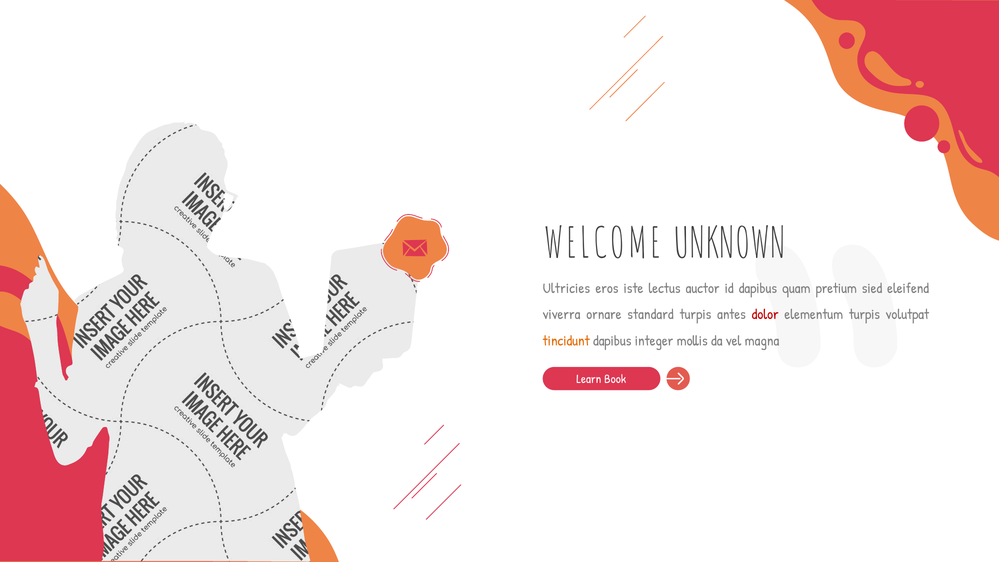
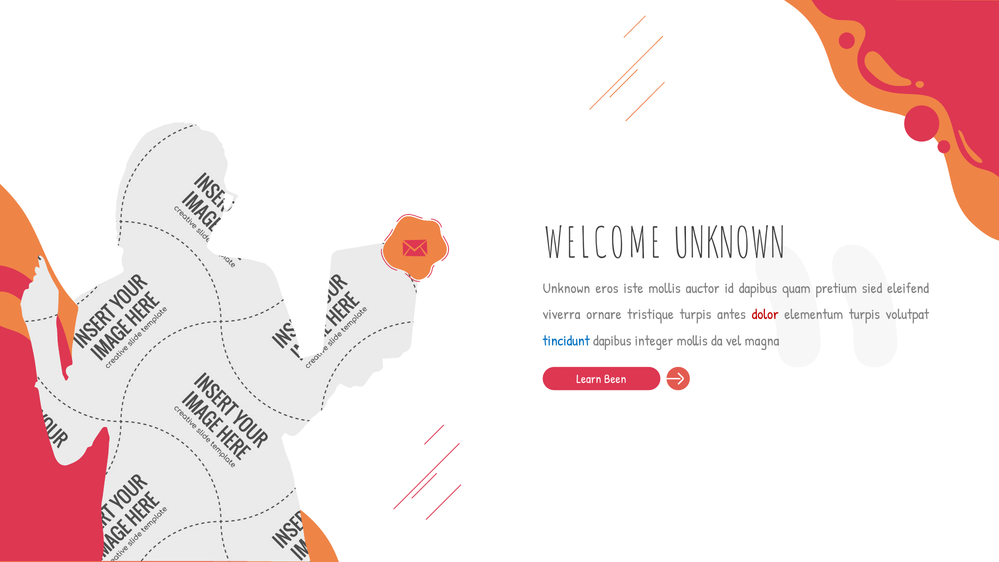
Ultricies at (566, 288): Ultricies -> Unknown
iste lectus: lectus -> mollis
standard: standard -> tristique
tincidunt colour: orange -> blue
Book: Book -> Been
